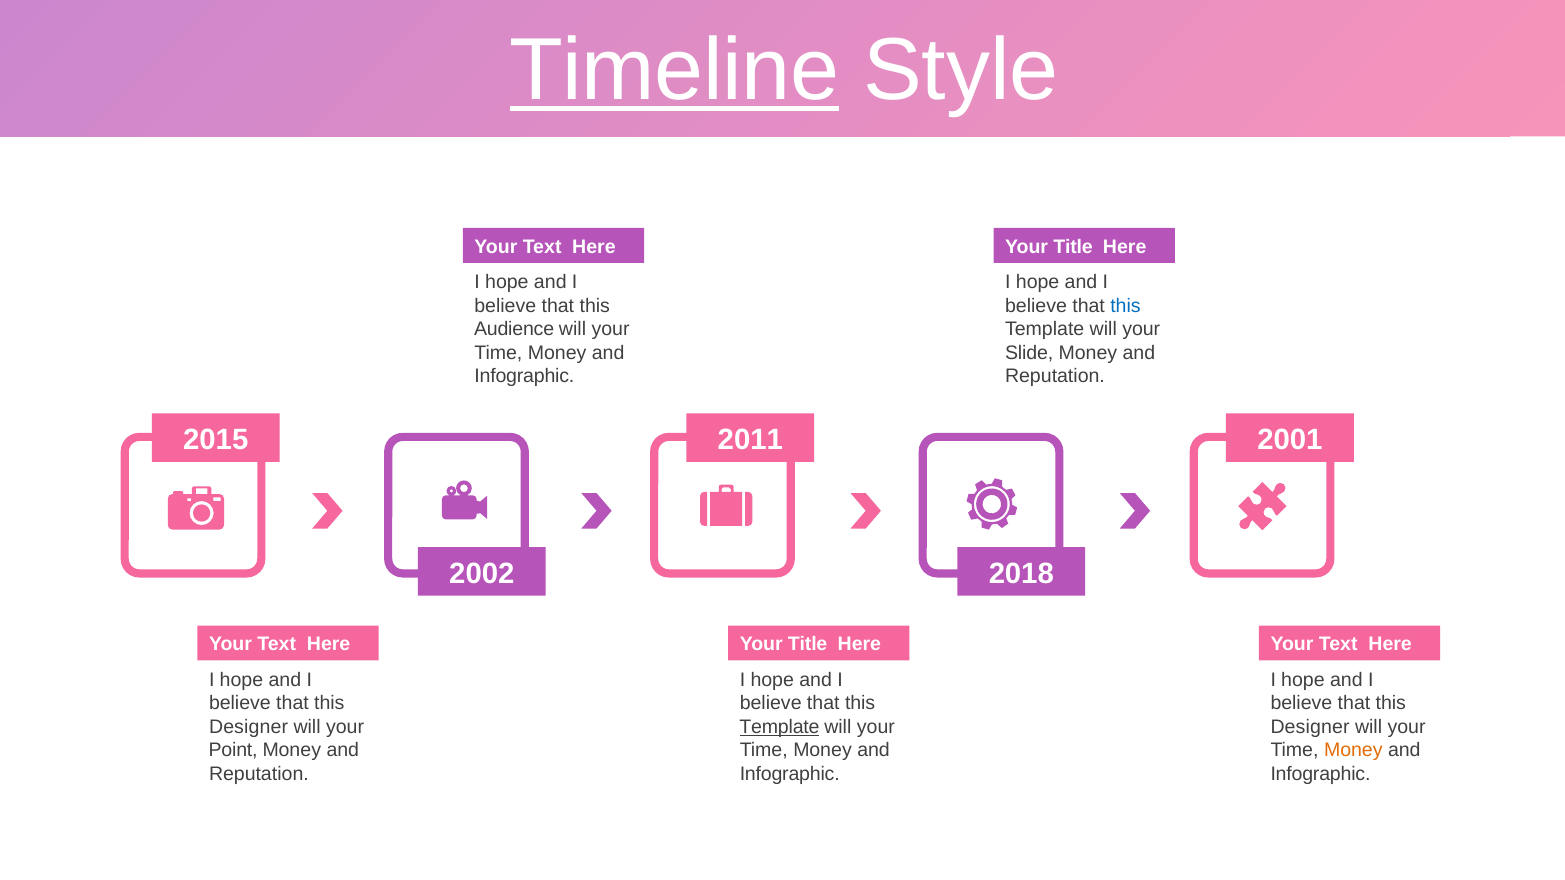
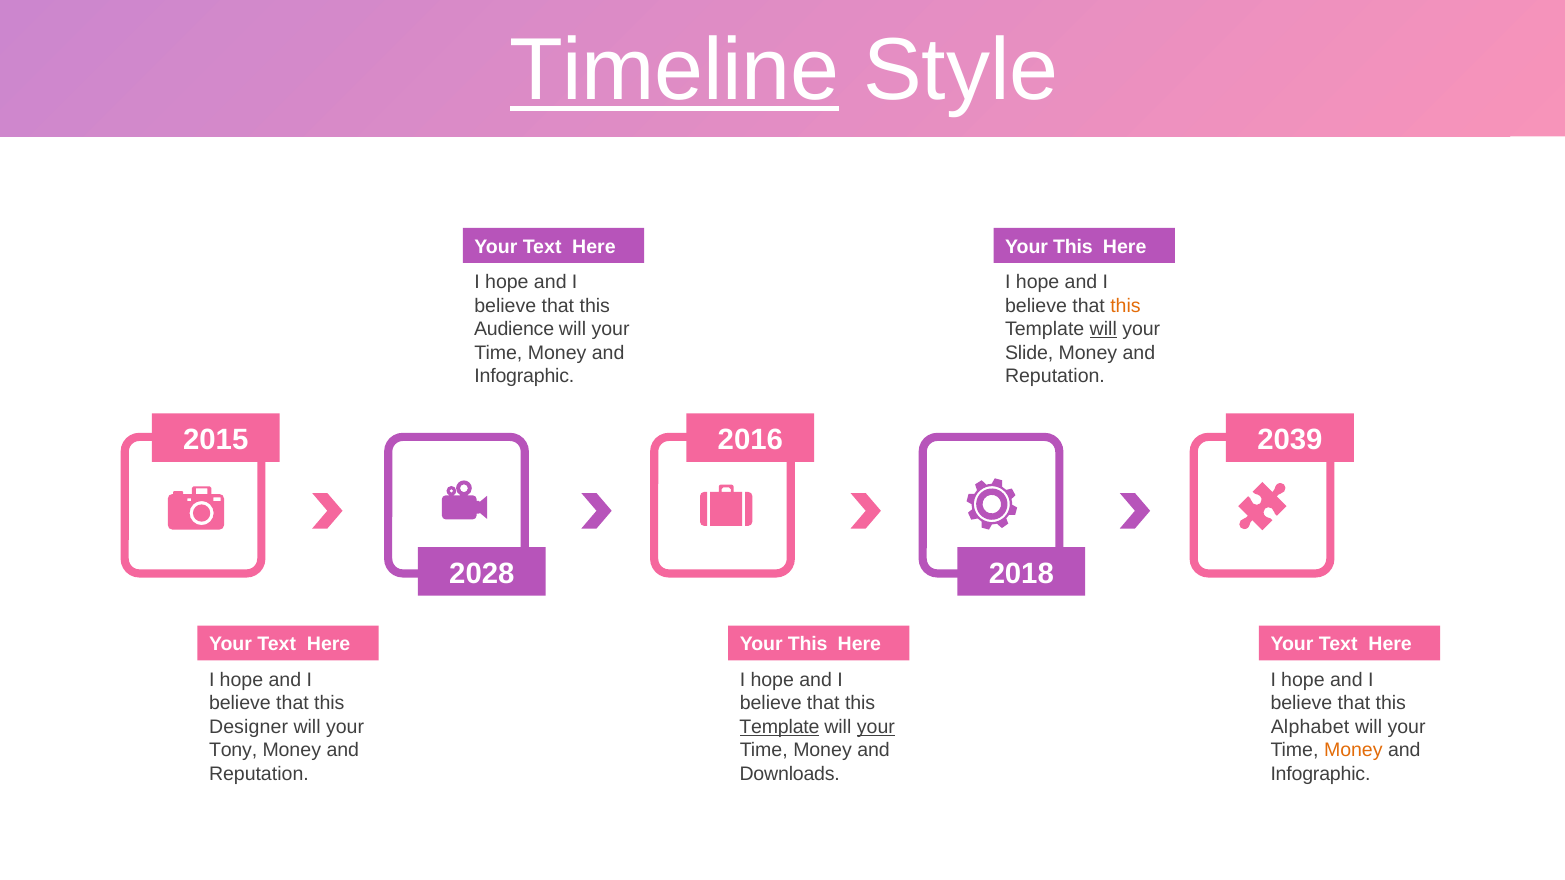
Title at (1073, 247): Title -> This
this at (1125, 306) colour: blue -> orange
will at (1103, 329) underline: none -> present
2011: 2011 -> 2016
2001: 2001 -> 2039
2002: 2002 -> 2028
Title at (808, 645): Title -> This
your at (876, 727) underline: none -> present
Designer at (1310, 727): Designer -> Alphabet
Point: Point -> Tony
Infographic at (790, 774): Infographic -> Downloads
